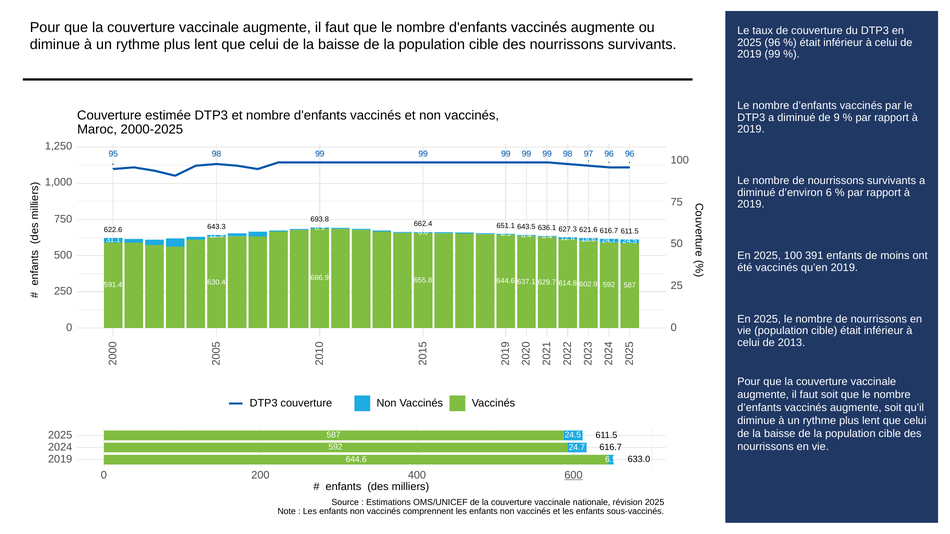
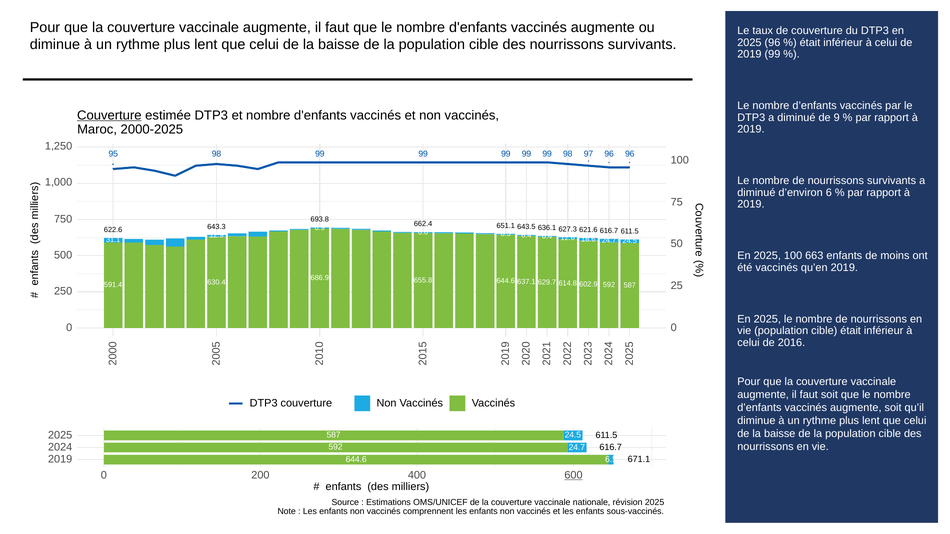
Couverture at (109, 115) underline: none -> present
391: 391 -> 663
2013: 2013 -> 2016
633.0: 633.0 -> 671.1
